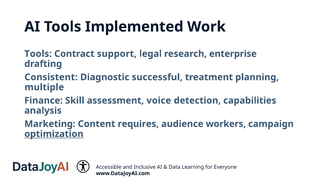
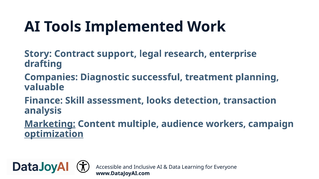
Tools at (38, 54): Tools -> Story
Consistent: Consistent -> Companies
multiple: multiple -> valuable
voice: voice -> looks
capabilities: capabilities -> transaction
Marketing underline: none -> present
requires: requires -> multiple
